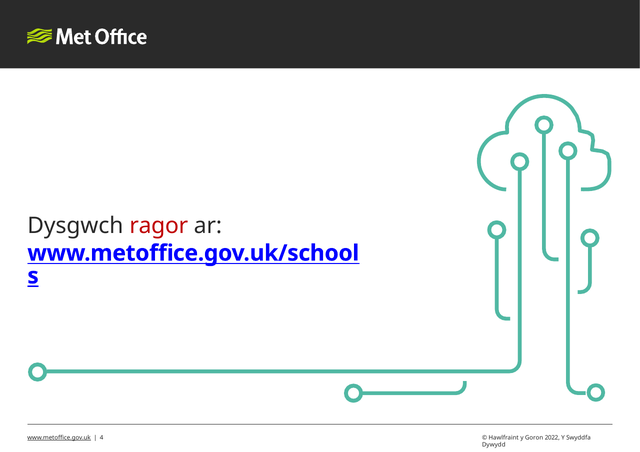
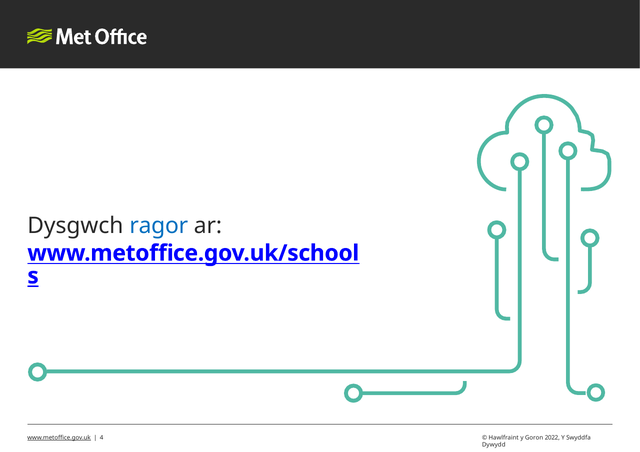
ragor colour: red -> blue
